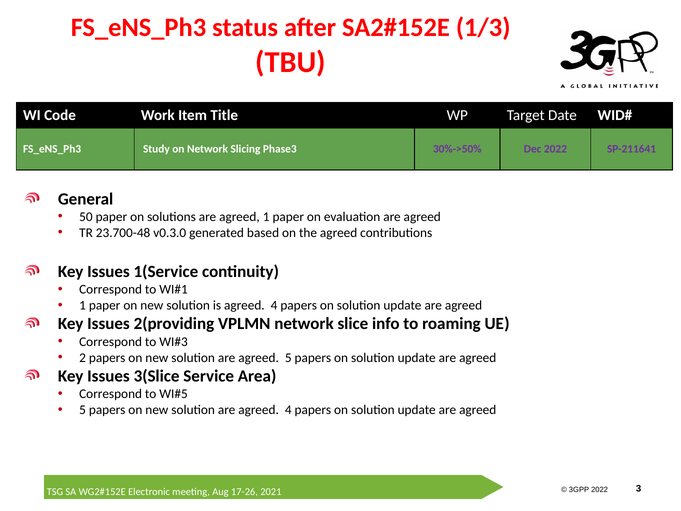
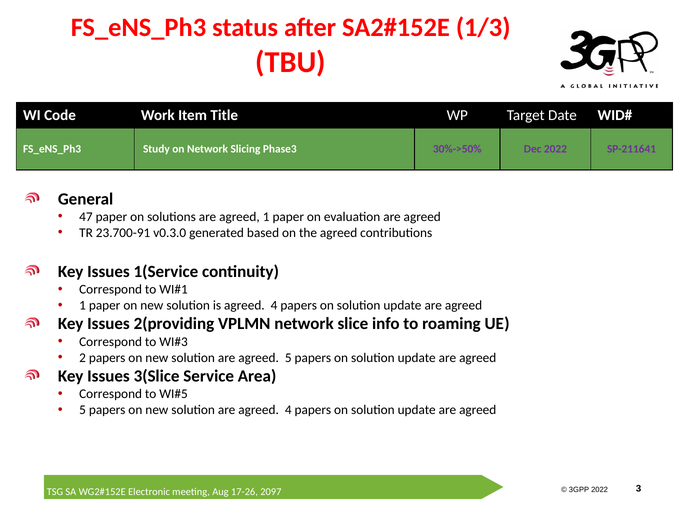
50: 50 -> 47
23.700-48: 23.700-48 -> 23.700-91
2021: 2021 -> 2097
